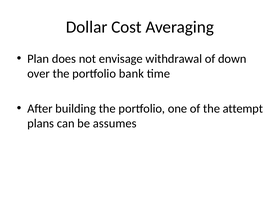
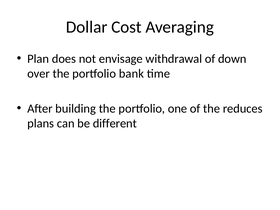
attempt: attempt -> reduces
assumes: assumes -> different
